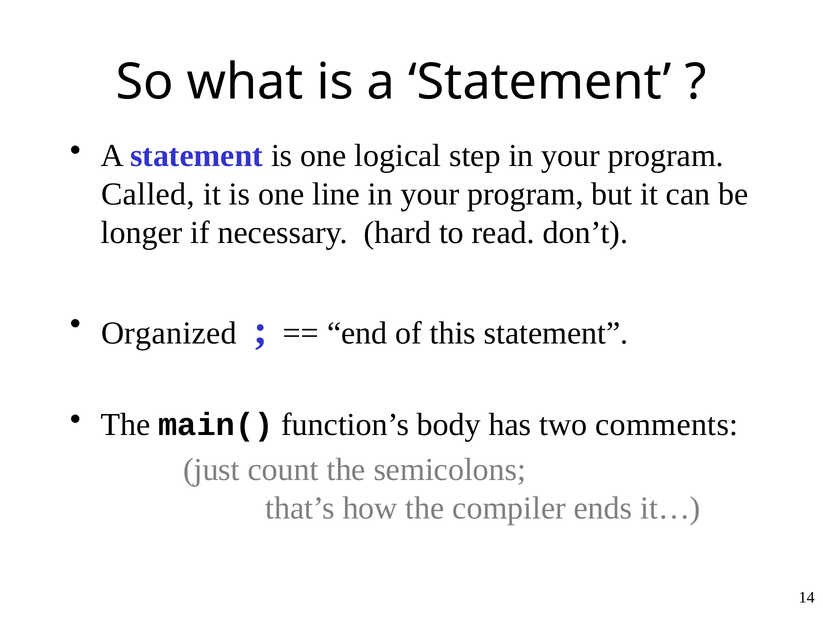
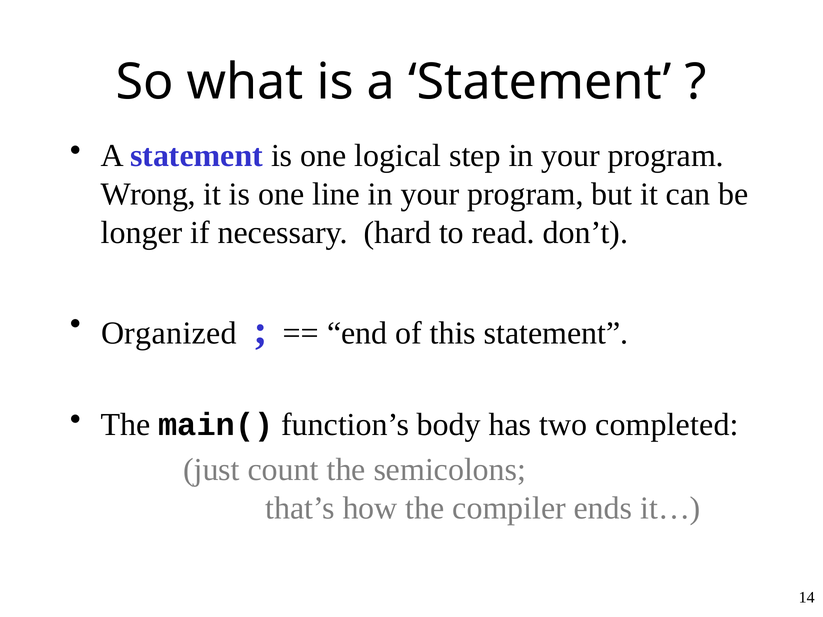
Called: Called -> Wrong
comments: comments -> completed
